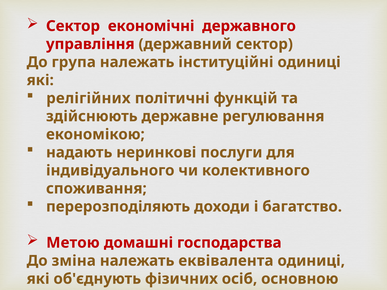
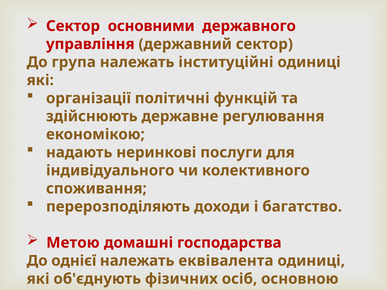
економічні: економічні -> основними
релігійних: релігійних -> організації
зміна: зміна -> однієї
